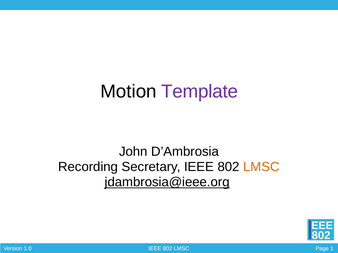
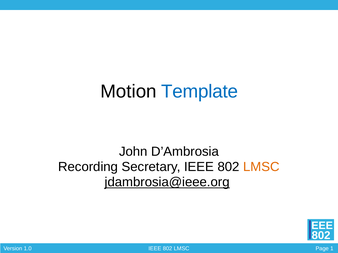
Template colour: purple -> blue
